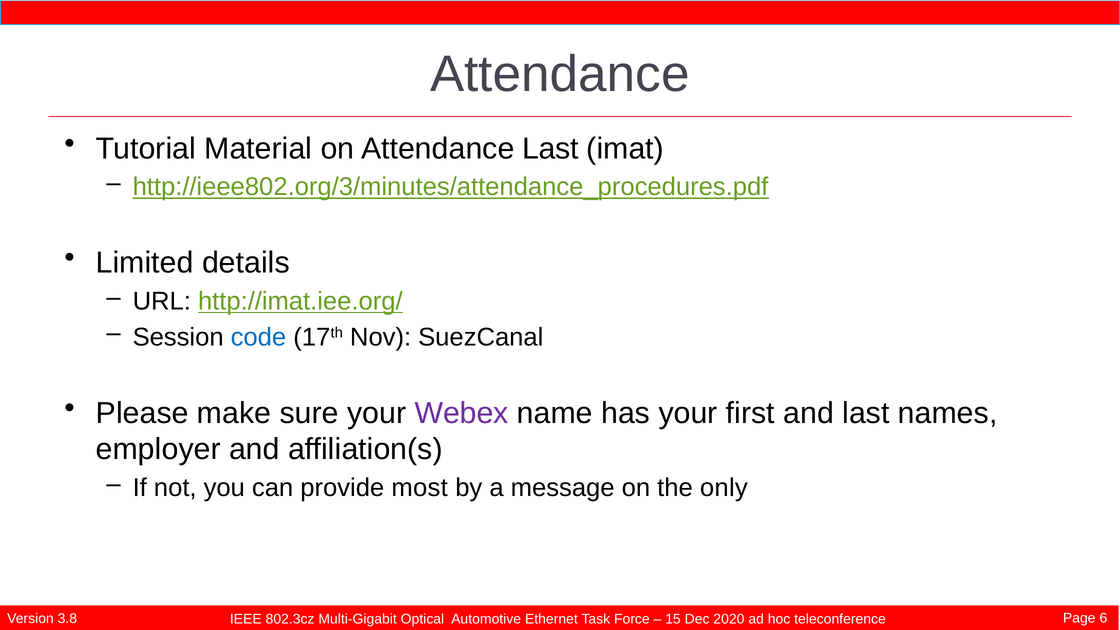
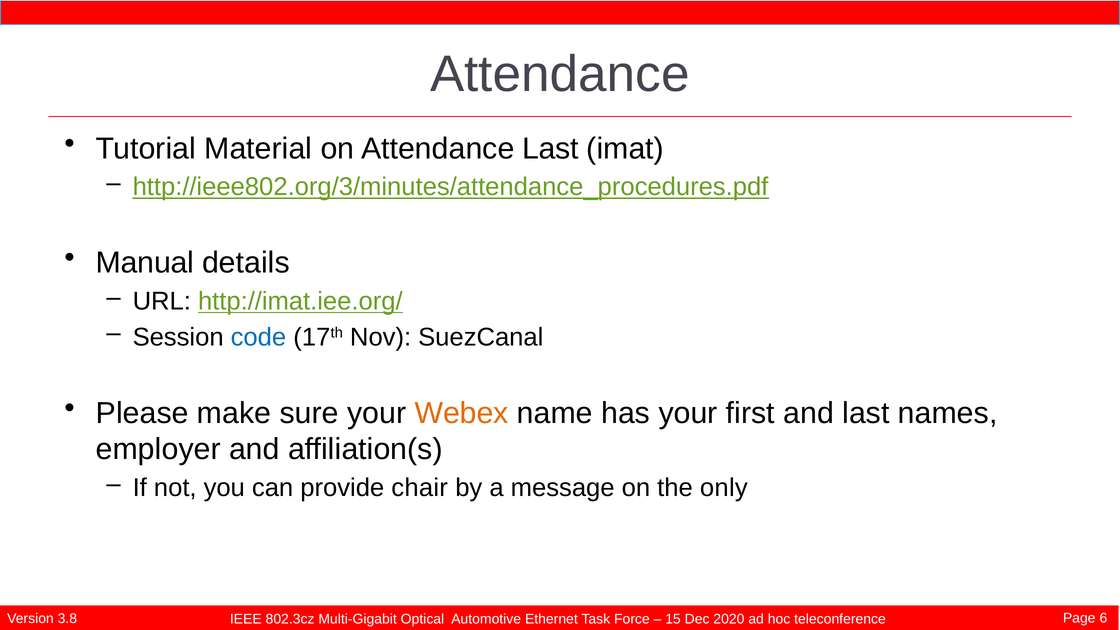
Limited: Limited -> Manual
Webex colour: purple -> orange
most: most -> chair
